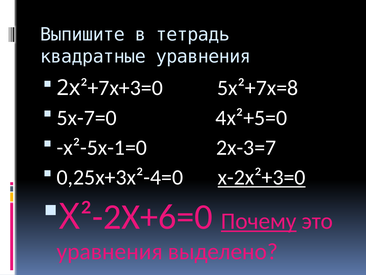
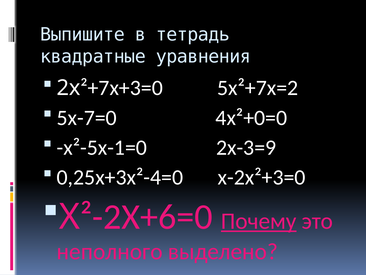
5х²+7х=8: 5х²+7х=8 -> 5х²+7х=2
4х²+5=0: 4х²+5=0 -> 4х²+0=0
2х-3=7: 2х-3=7 -> 2х-3=9
х-2х²+3=0 underline: present -> none
уравнения at (110, 251): уравнения -> неполного
